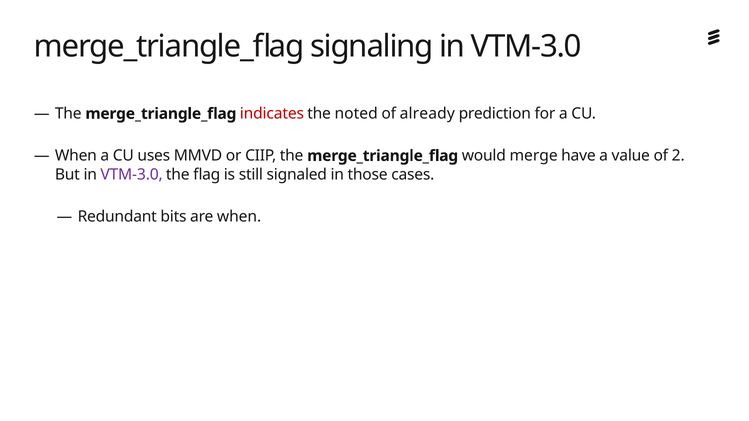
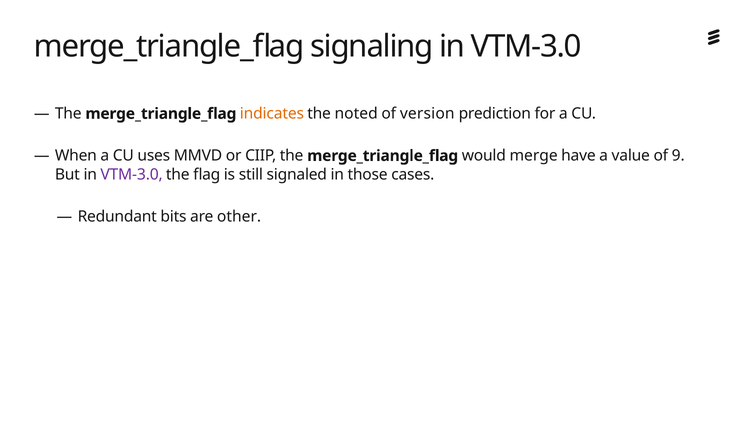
indicates colour: red -> orange
already: already -> version
2: 2 -> 9
are when: when -> other
